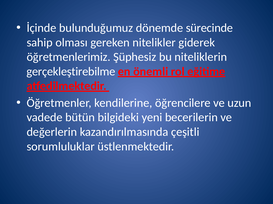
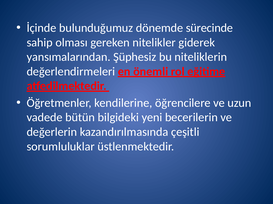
öğretmenlerimiz: öğretmenlerimiz -> yansımalarından
gerçekleştirebilme: gerçekleştirebilme -> değerlendirmeleri
